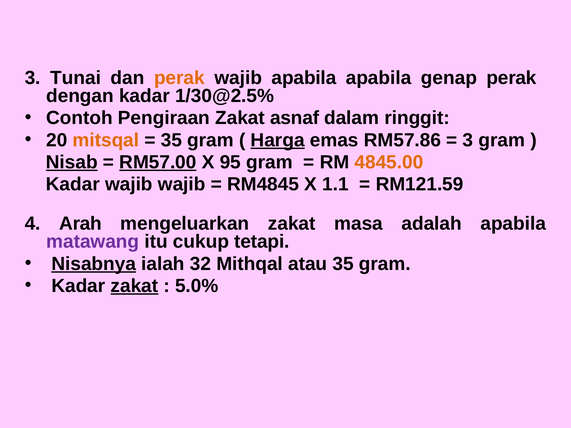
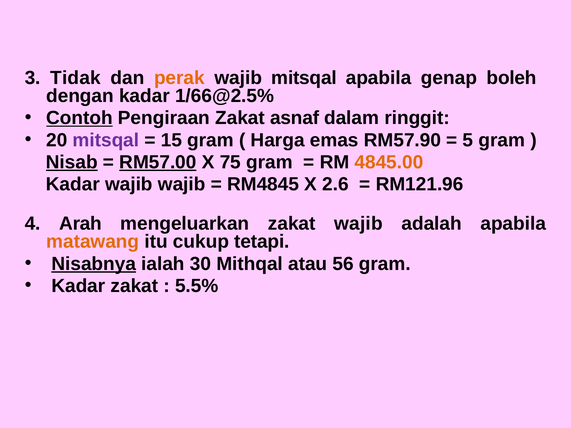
Tunai: Tunai -> Tidak
wajib apabila: apabila -> mitsqal
genap perak: perak -> boleh
1/30@2.5%: 1/30@2.5% -> 1/66@2.5%
Contoh underline: none -> present
mitsqal at (106, 140) colour: orange -> purple
35 at (171, 140): 35 -> 15
Harga underline: present -> none
RM57.86: RM57.86 -> RM57.90
3 at (468, 140): 3 -> 5
95: 95 -> 75
1.1: 1.1 -> 2.6
RM121.59: RM121.59 -> RM121.96
zakat masa: masa -> wajib
matawang colour: purple -> orange
32: 32 -> 30
atau 35: 35 -> 56
zakat at (134, 286) underline: present -> none
5.0%: 5.0% -> 5.5%
